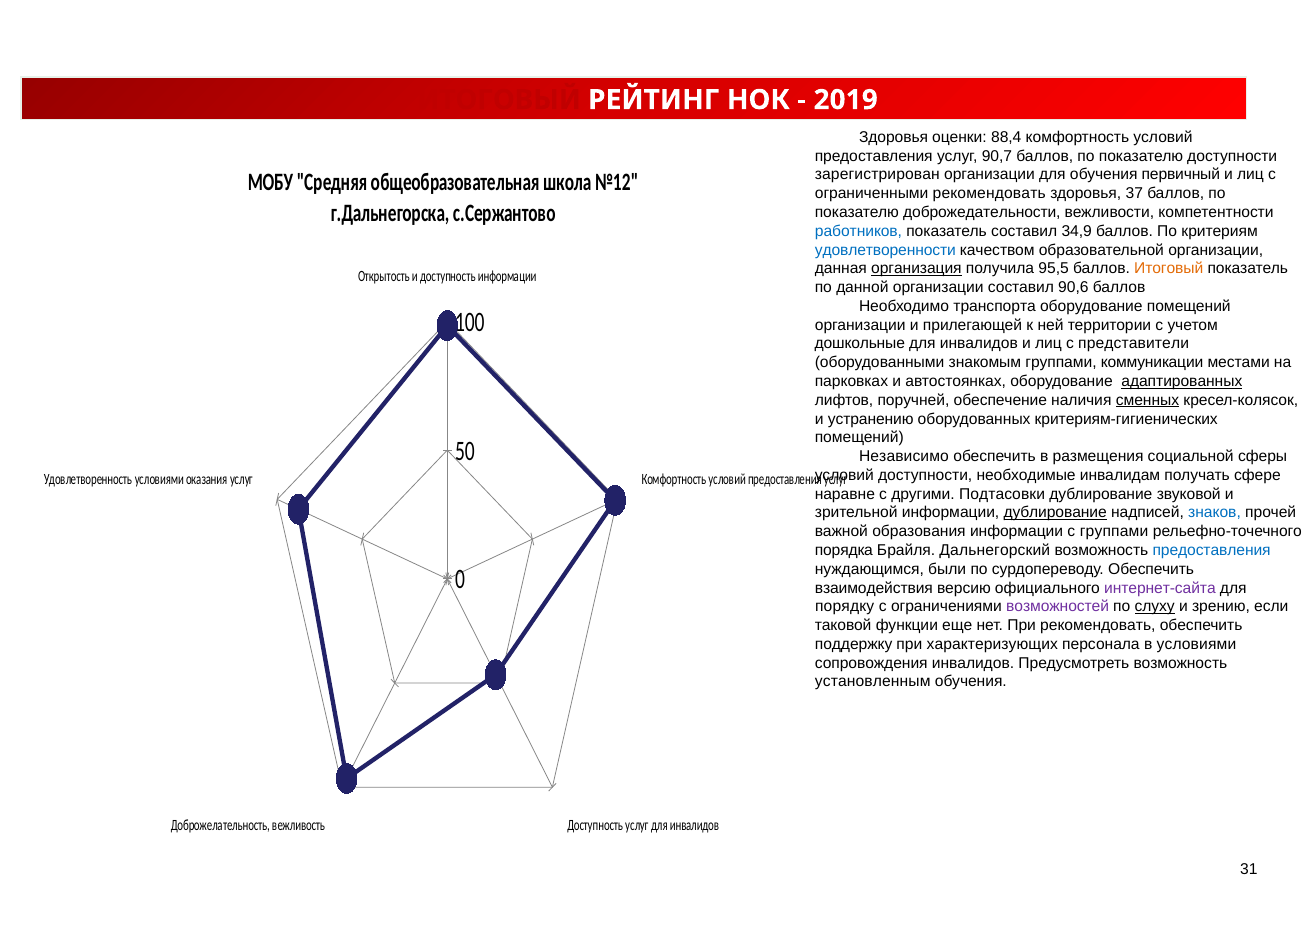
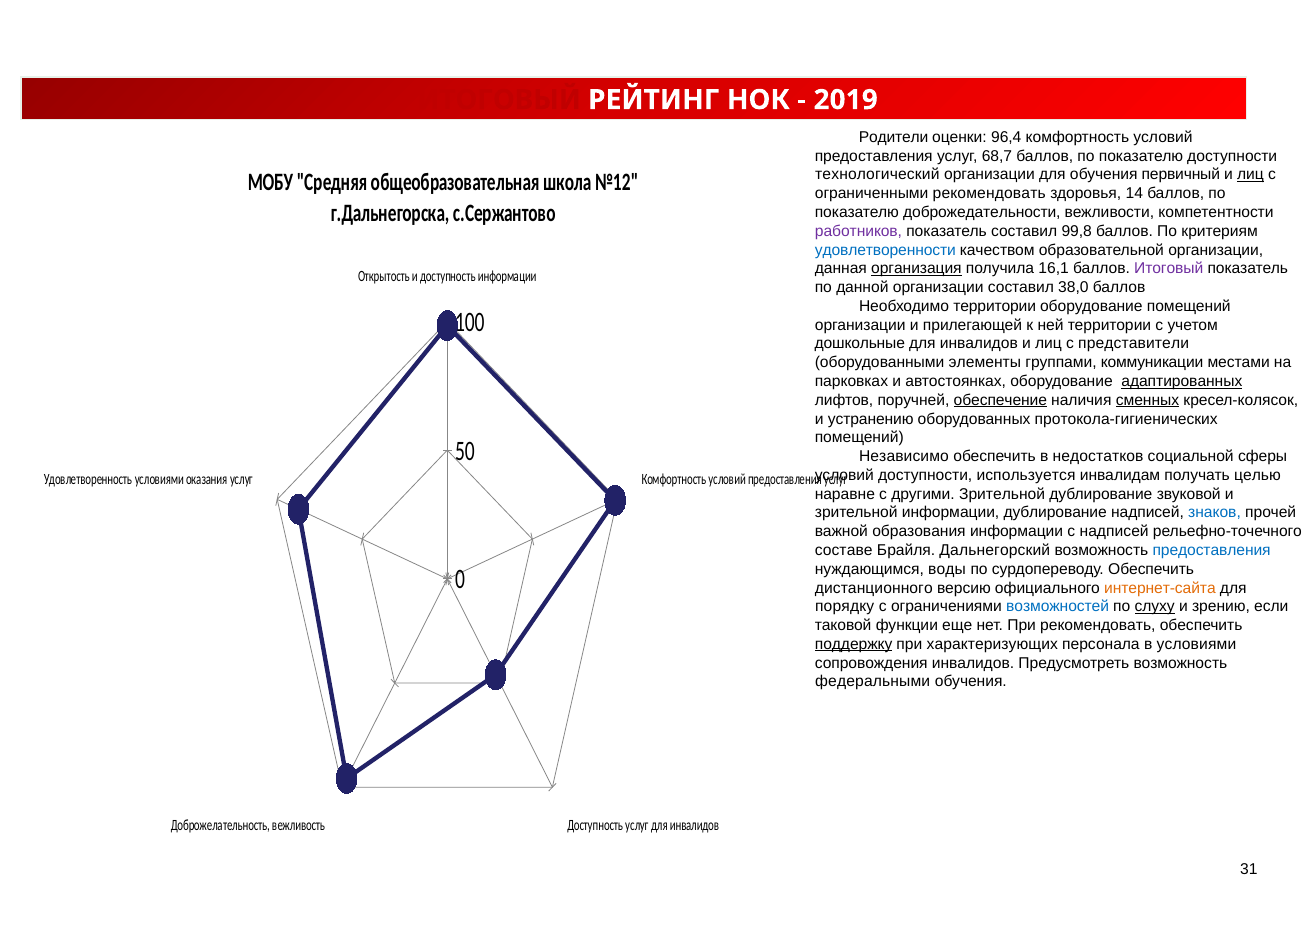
Здоровья at (894, 137): Здоровья -> Родители
88,4: 88,4 -> 96,4
90,7: 90,7 -> 68,7
зарегистрирован: зарегистрирован -> технологический
лиц at (1250, 175) underline: none -> present
37: 37 -> 14
работников colour: blue -> purple
34,9: 34,9 -> 99,8
95,5: 95,5 -> 16,1
Итоговый at (1169, 269) colour: orange -> purple
90,6: 90,6 -> 38,0
Необходимо транспорта: транспорта -> территории
знакомым: знакомым -> элементы
обеспечение underline: none -> present
критериям-гигиенических: критериям-гигиенических -> протокола-гигиенических
размещения: размещения -> недостатков
необходимые: необходимые -> используется
сфере: сфере -> целью
другими Подтасовки: Подтасовки -> Зрительной
дублирование at (1055, 513) underline: present -> none
с группами: группами -> надписей
порядка: порядка -> составе
были: были -> воды
взаимодействия: взаимодействия -> дистанционного
интернет-сайта colour: purple -> orange
возможностей colour: purple -> blue
поддержку underline: none -> present
установленным: установленным -> федеральными
